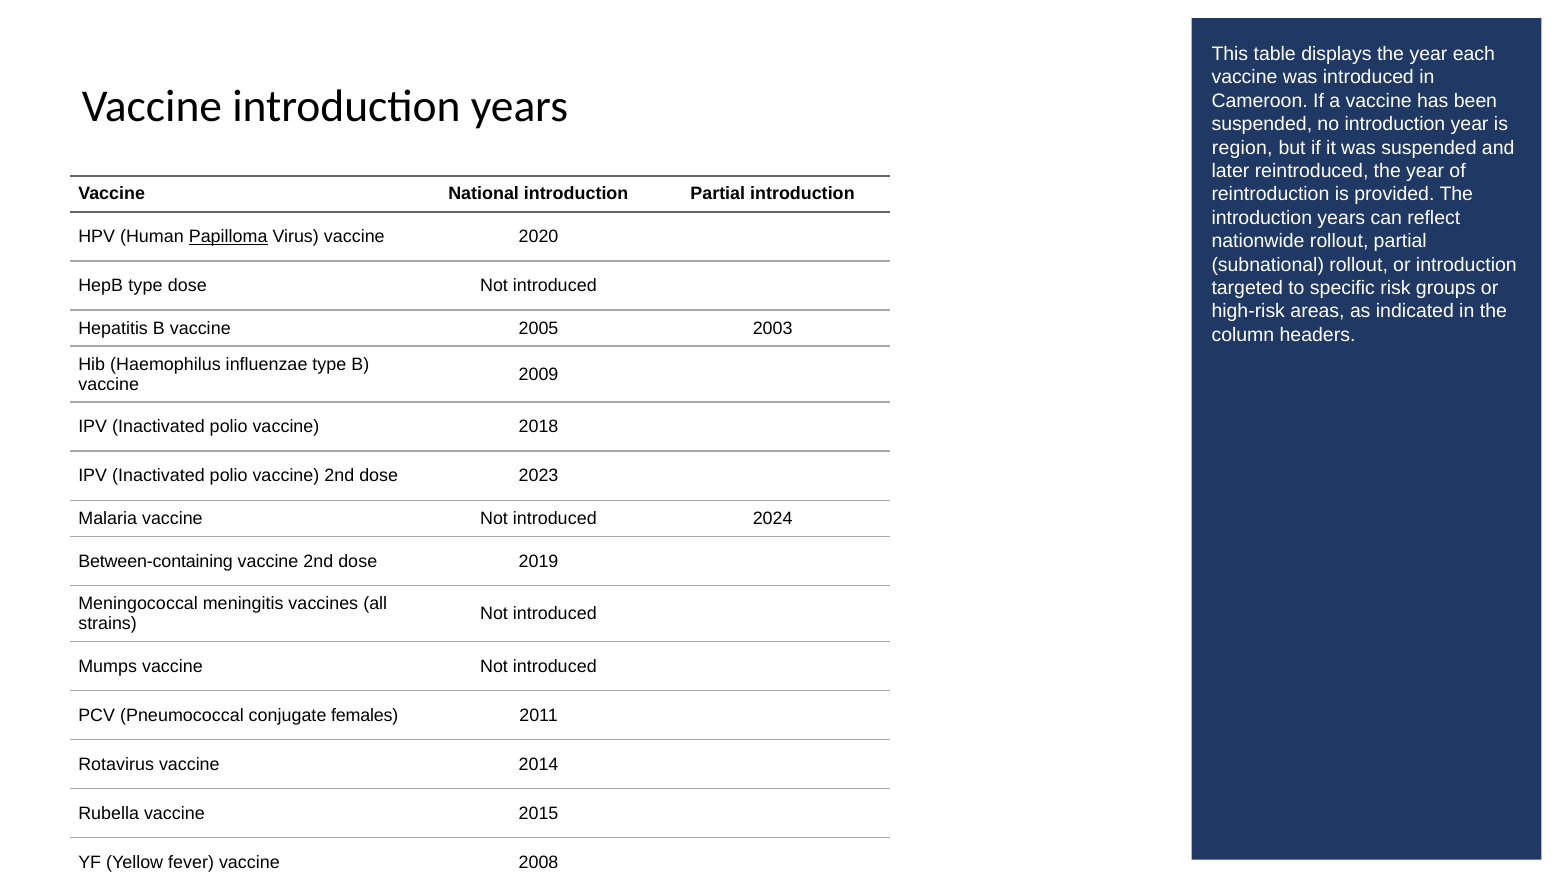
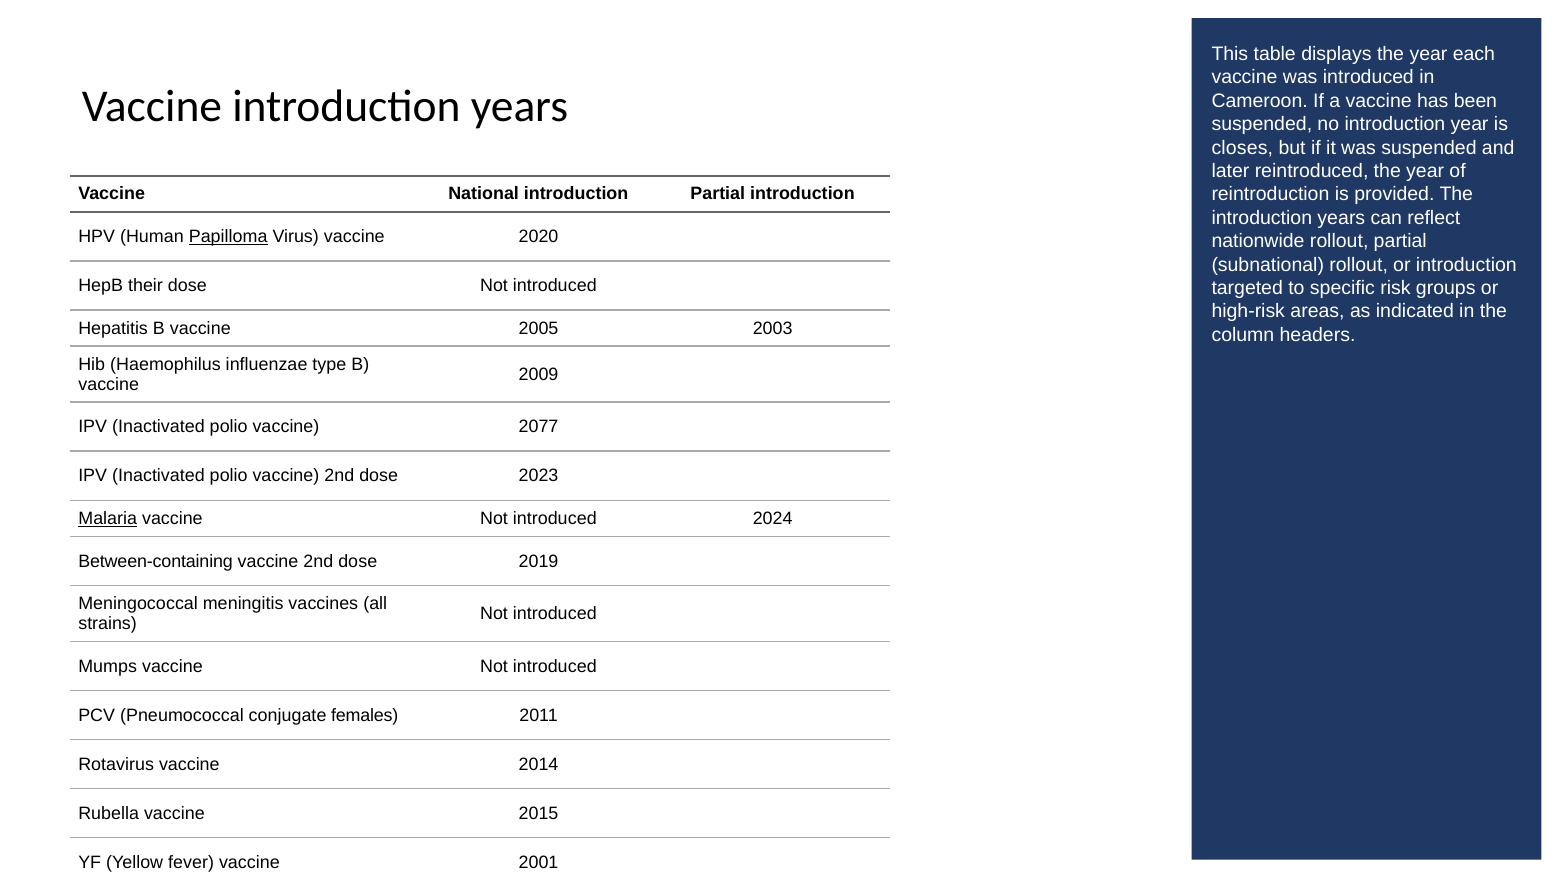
region: region -> closes
HepB type: type -> their
2018: 2018 -> 2077
Malaria underline: none -> present
2008: 2008 -> 2001
